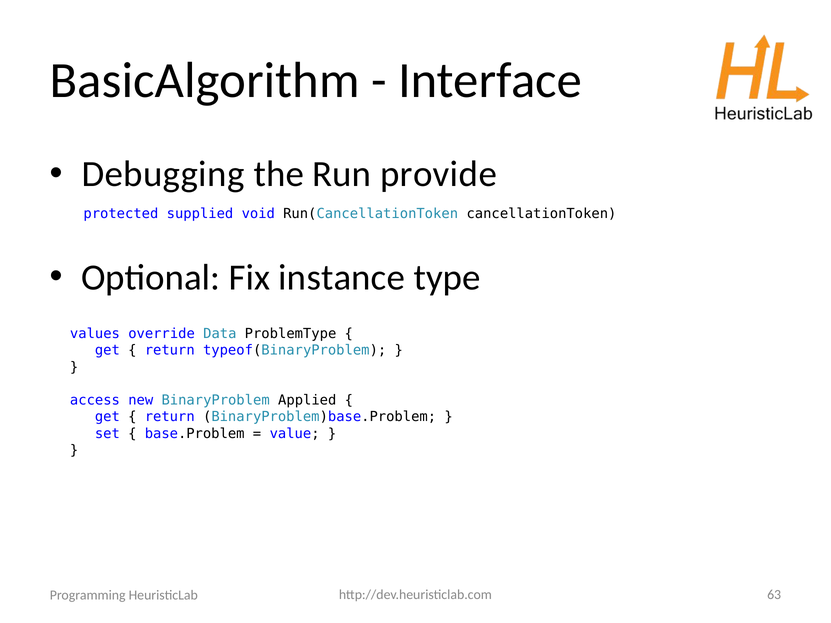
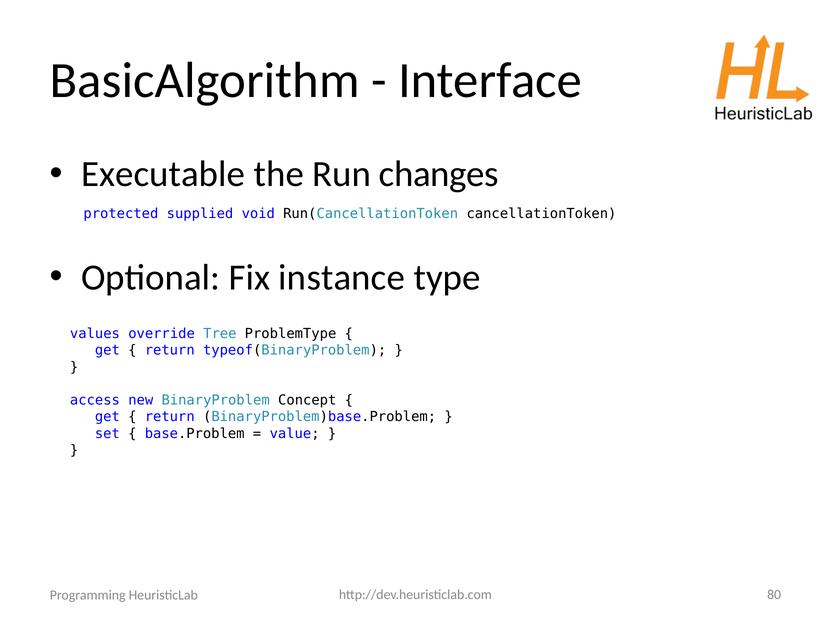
Debugging: Debugging -> Executable
provide: provide -> changes
Data: Data -> Tree
Applied: Applied -> Concept
63: 63 -> 80
